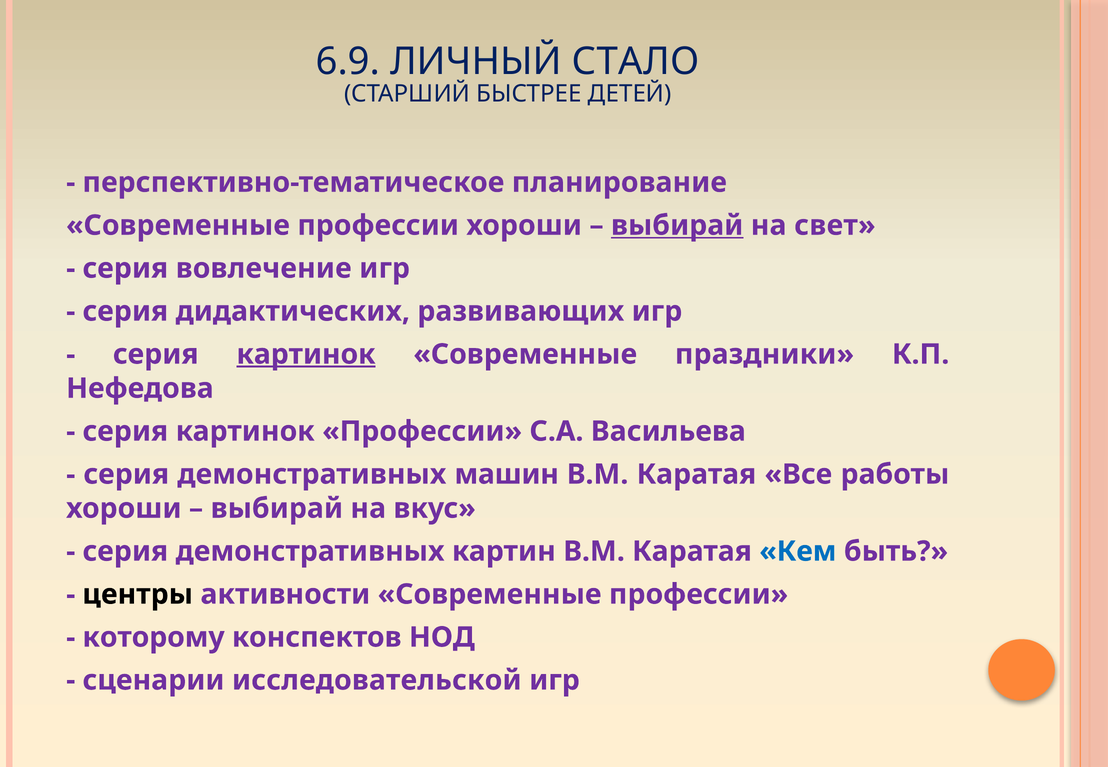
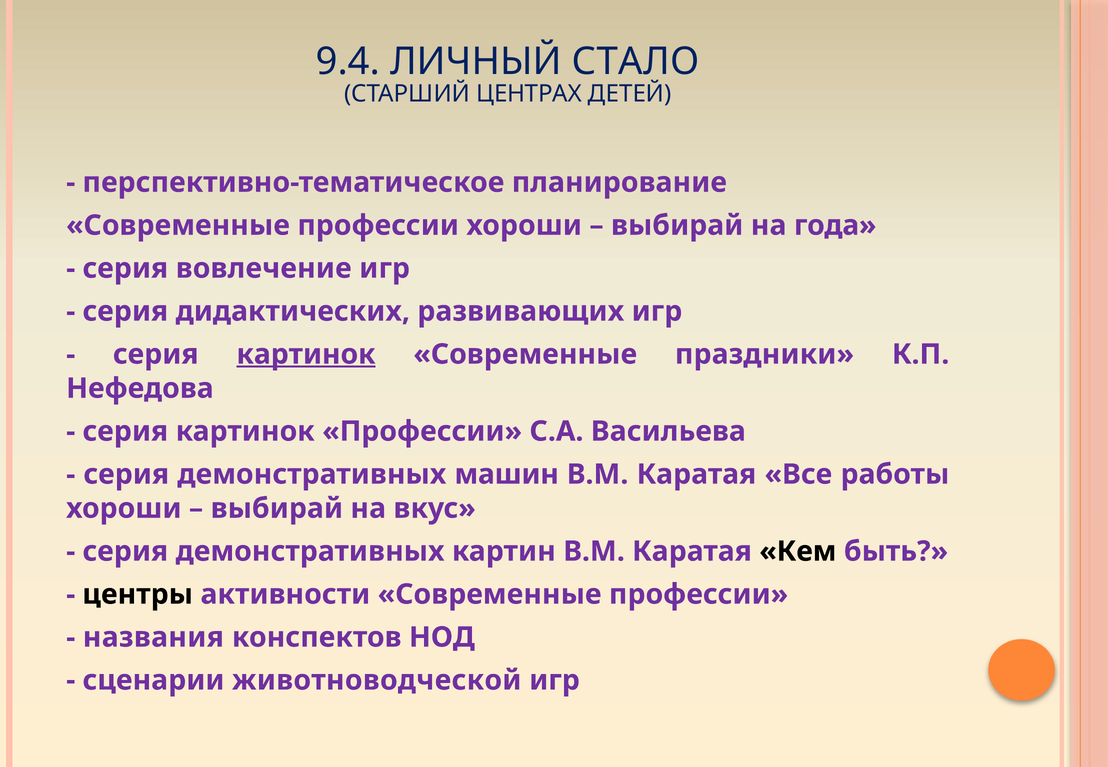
6.9: 6.9 -> 9.4
БЫСТРЕЕ: БЫСТРЕЕ -> ЦЕНТРАХ
выбирай at (677, 225) underline: present -> none
свет: свет -> года
Кем colour: blue -> black
которому: которому -> названия
исследовательской: исследовательской -> животноводческой
